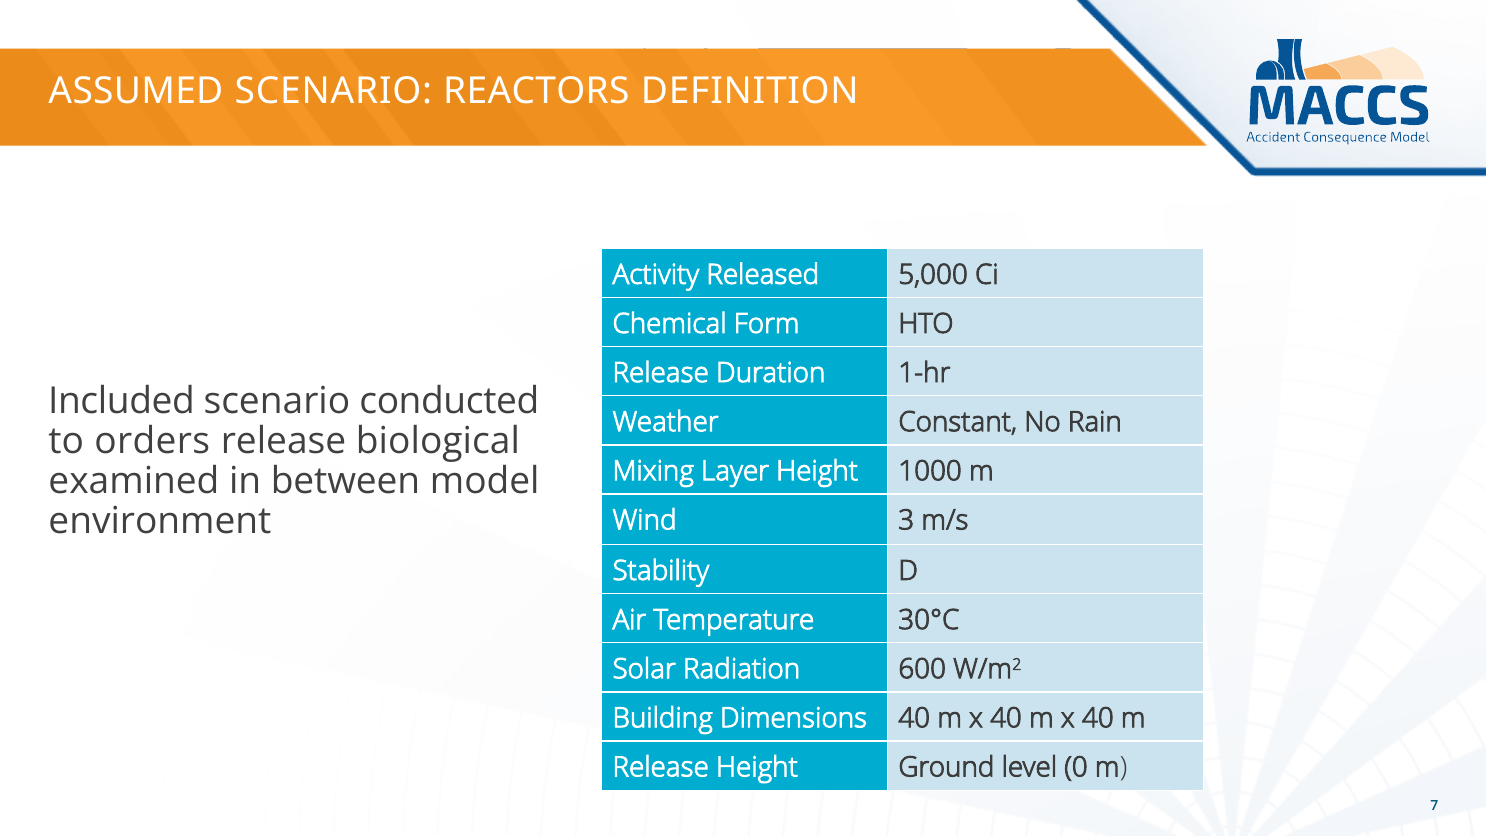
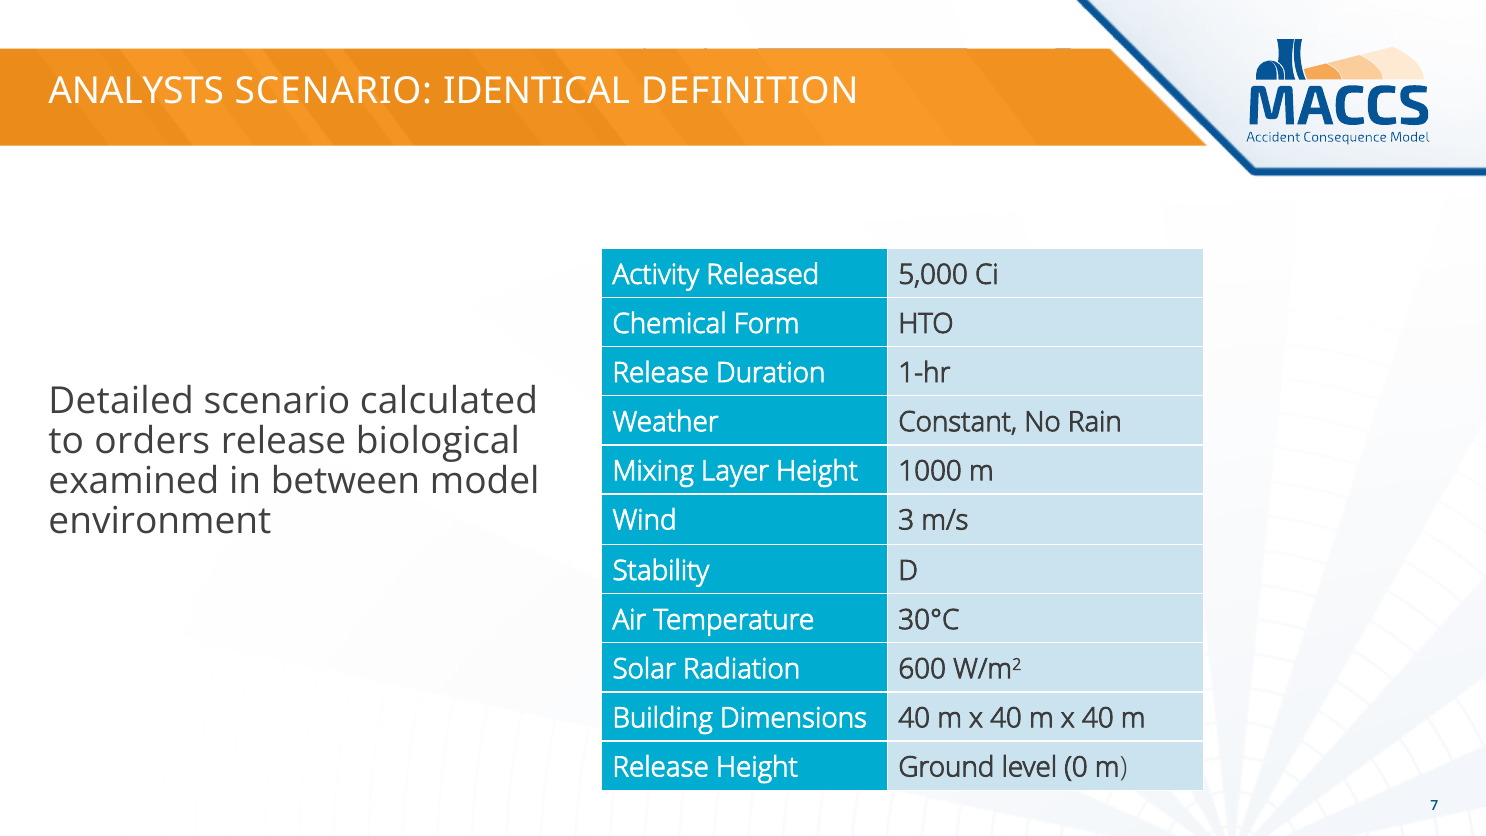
ASSUMED: ASSUMED -> ANALYSTS
REACTORS: REACTORS -> IDENTICAL
Included: Included -> Detailed
conducted: conducted -> calculated
